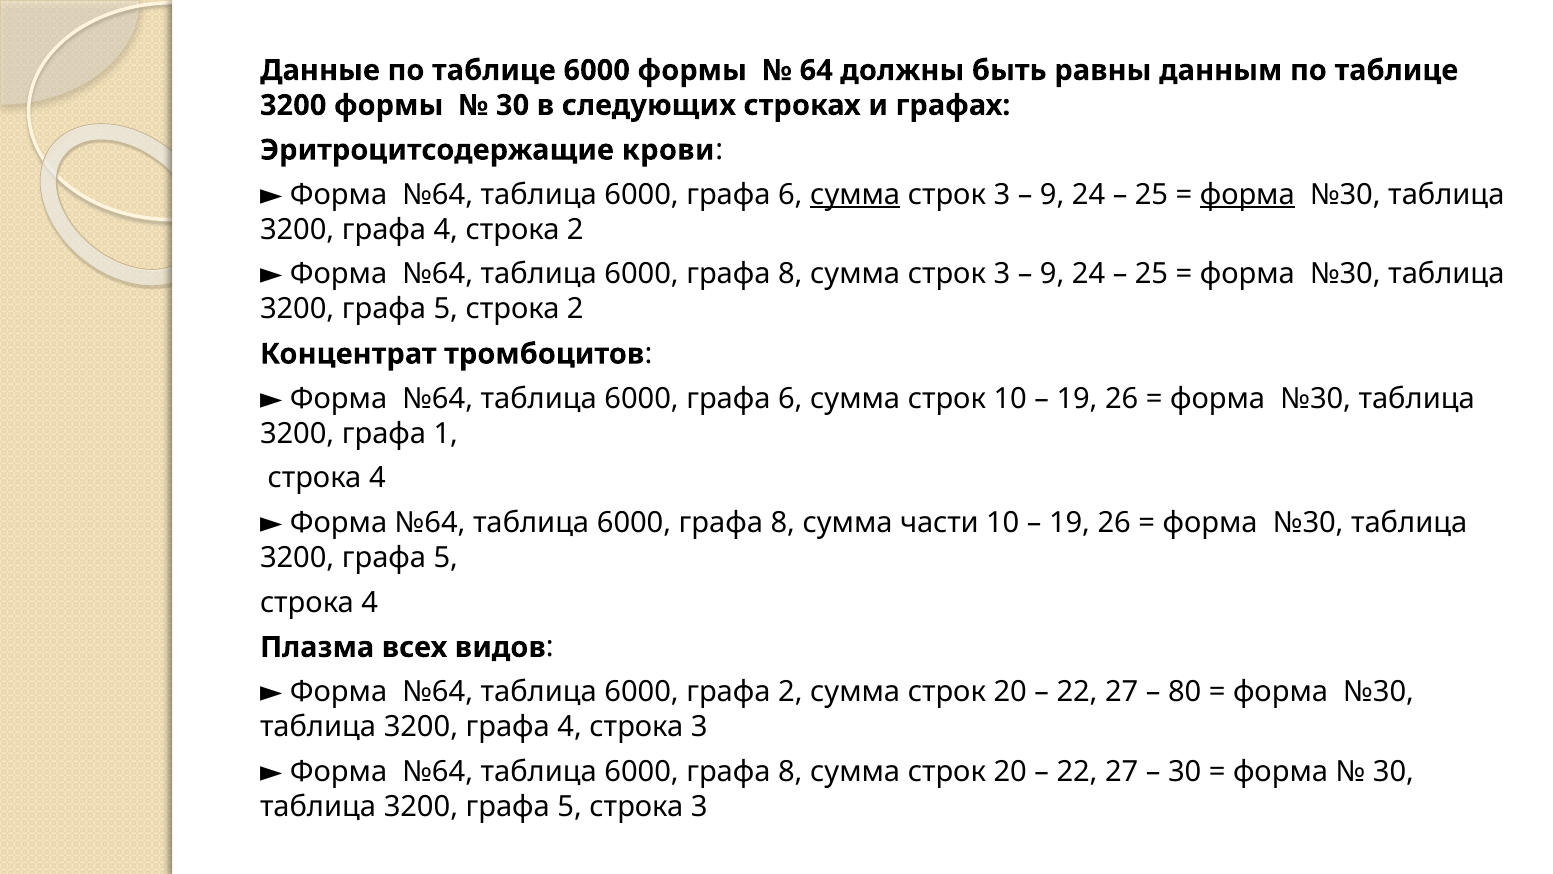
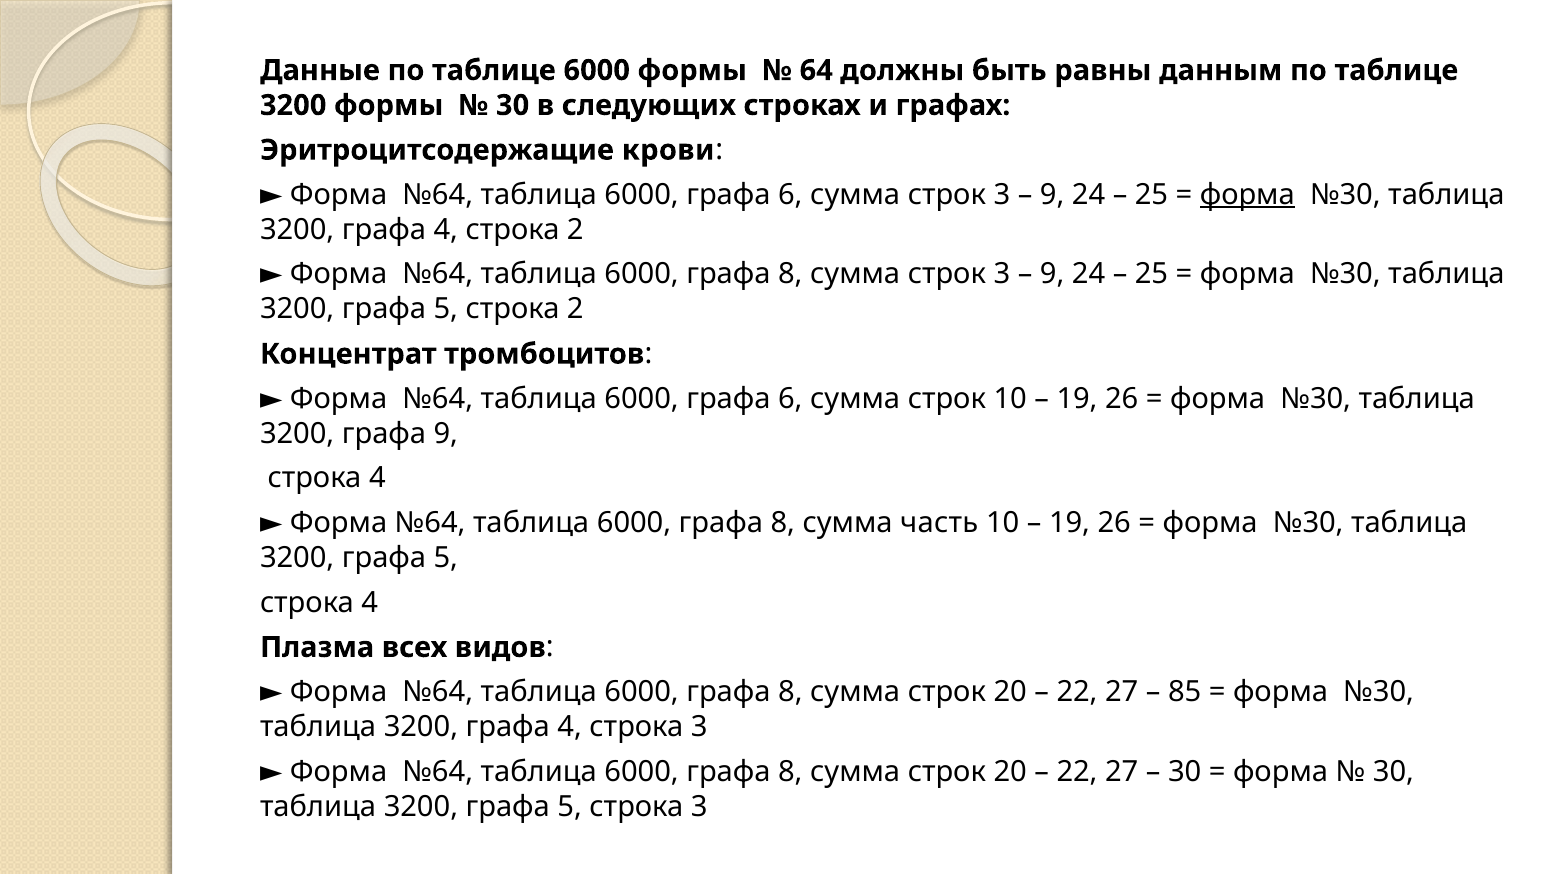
сумма at (855, 195) underline: present -> none
графа 1: 1 -> 9
части: части -> часть
2 at (790, 692): 2 -> 8
80: 80 -> 85
